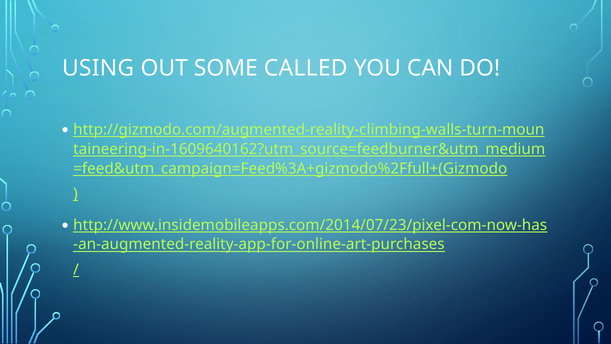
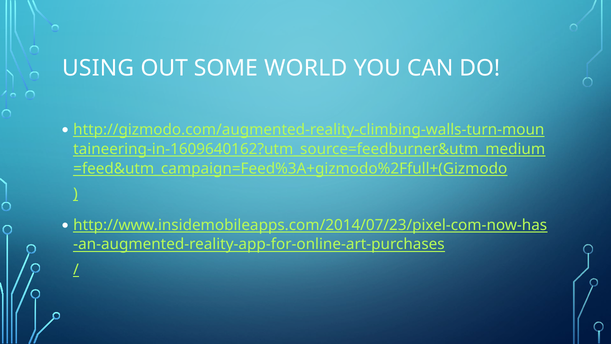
CALLED: CALLED -> WORLD
